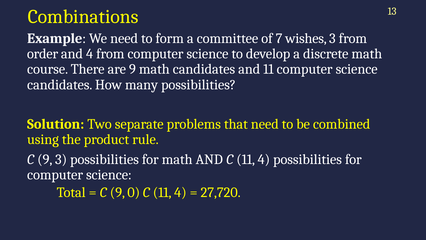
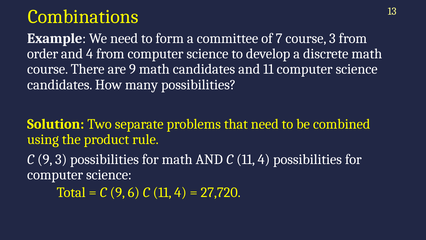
7 wishes: wishes -> course
0: 0 -> 6
